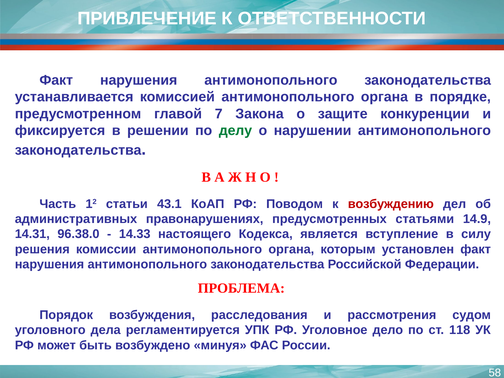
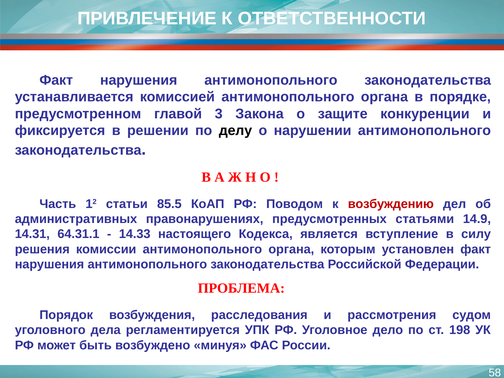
7: 7 -> 3
делу colour: green -> black
43.1: 43.1 -> 85.5
96.38.0: 96.38.0 -> 64.31.1
118: 118 -> 198
